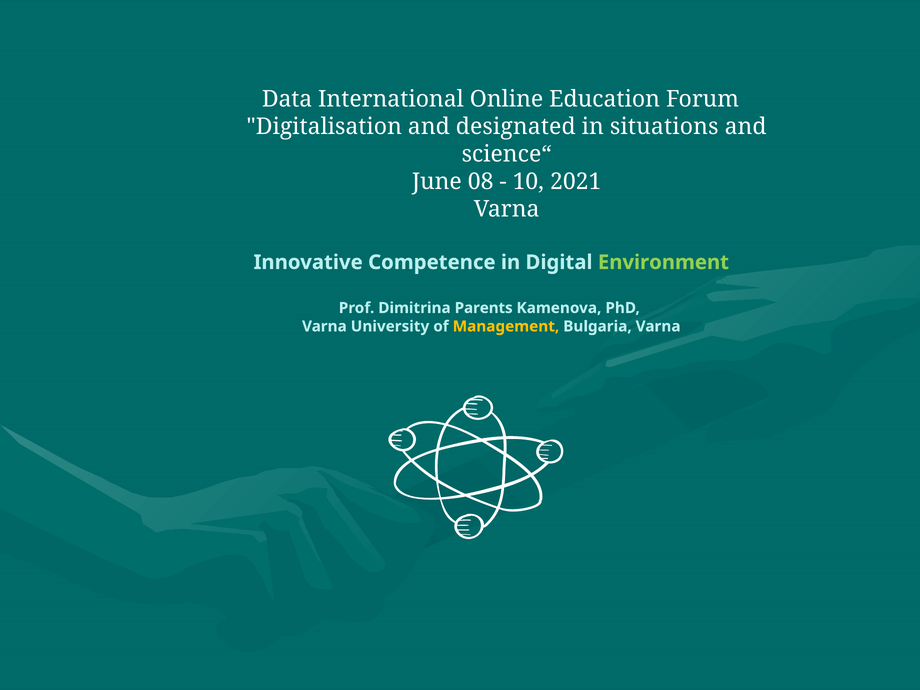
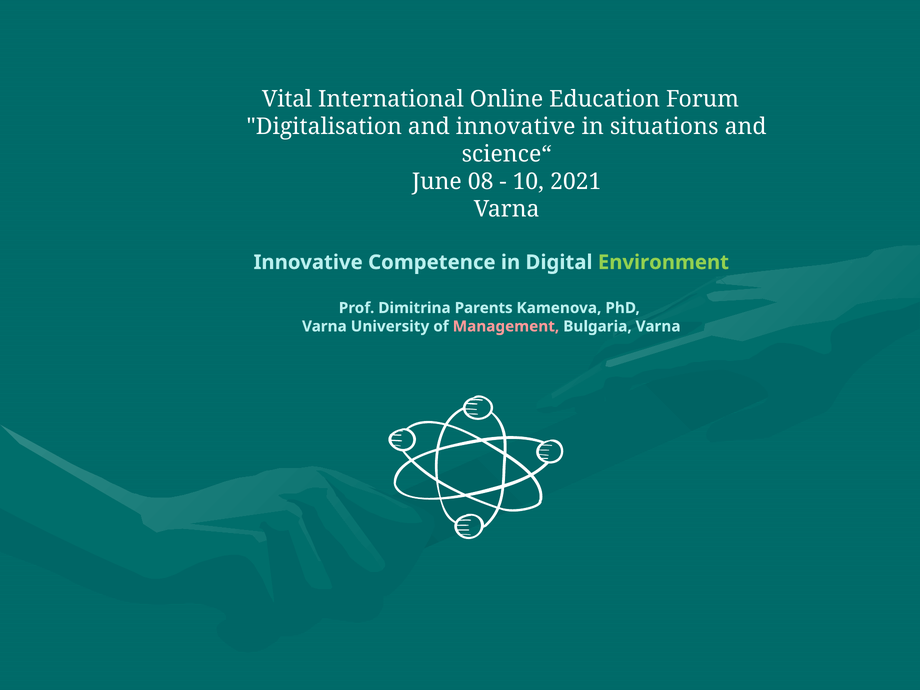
Data: Data -> Vital
and designated: designated -> innovative
Management colour: yellow -> pink
